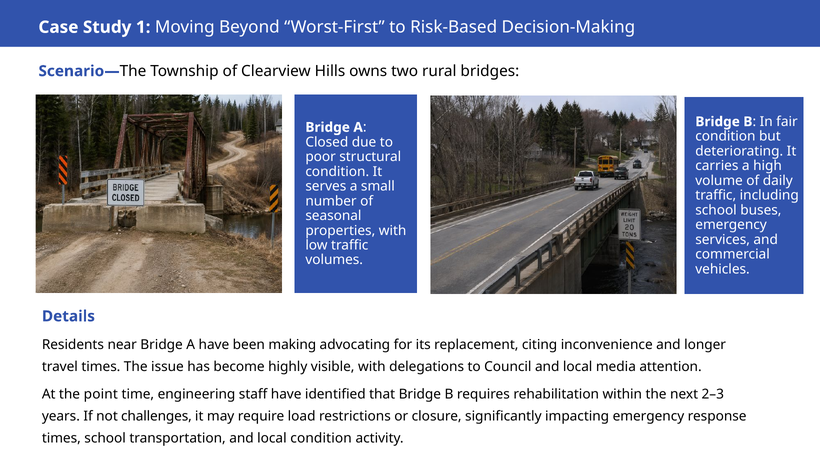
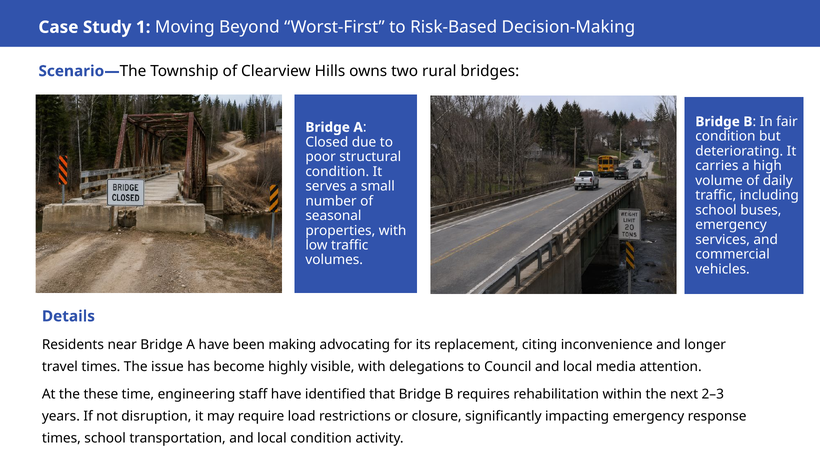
point: point -> these
challenges: challenges -> disruption
